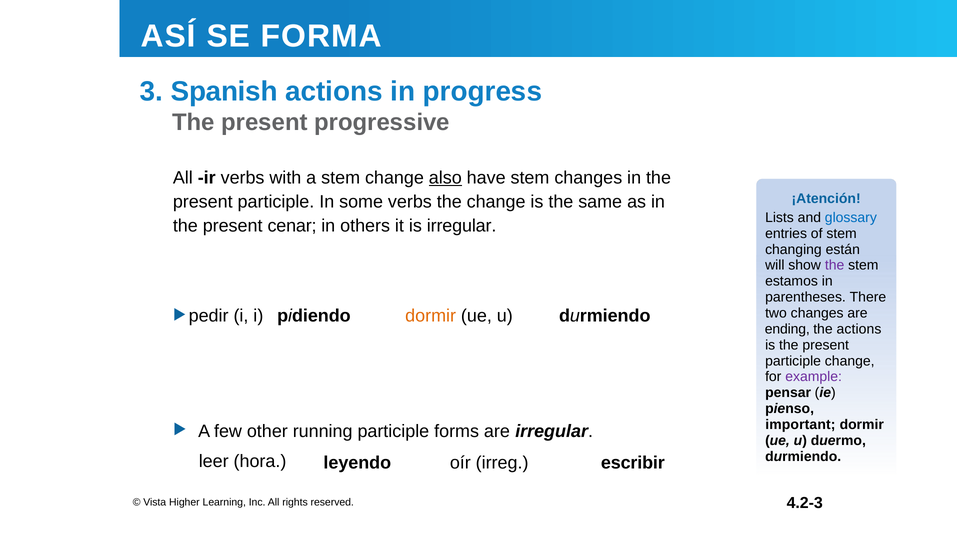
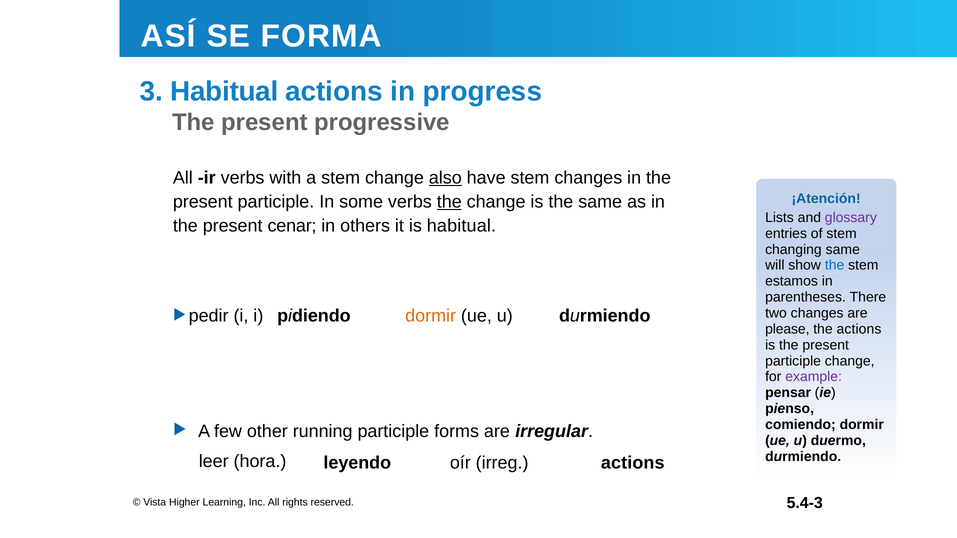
3 Spanish: Spanish -> Habitual
the at (449, 202) underline: none -> present
glossary colour: blue -> purple
is irregular: irregular -> habitual
changing están: están -> same
the at (835, 266) colour: purple -> blue
ending: ending -> please
important: important -> comiendo
irreg escribir: escribir -> actions
4.2-3: 4.2-3 -> 5.4-3
